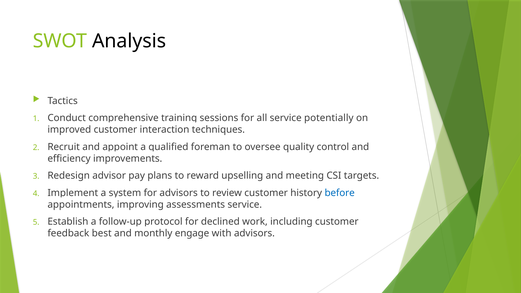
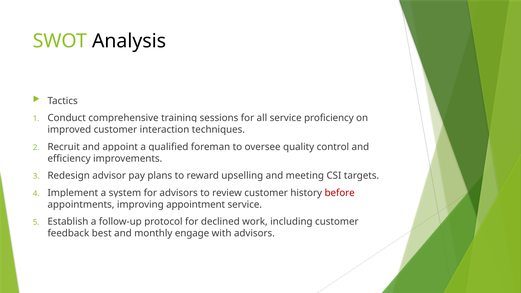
potentially: potentially -> proficiency
before colour: blue -> red
assessments: assessments -> appointment
